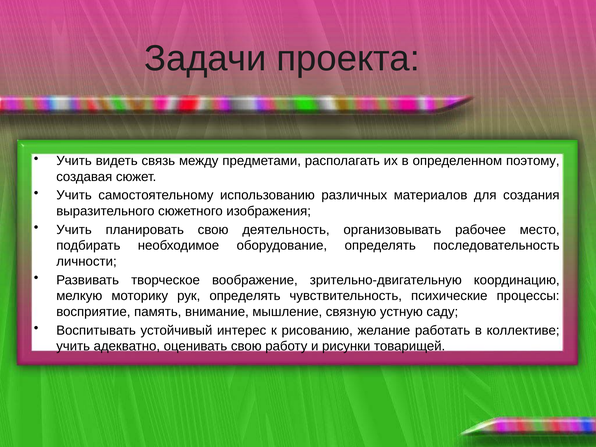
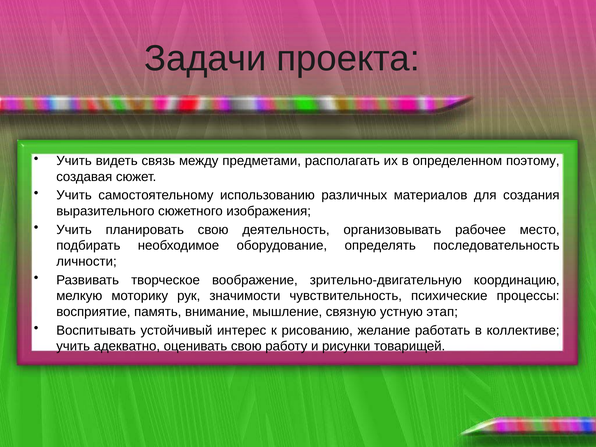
рук определять: определять -> значимости
саду: саду -> этап
